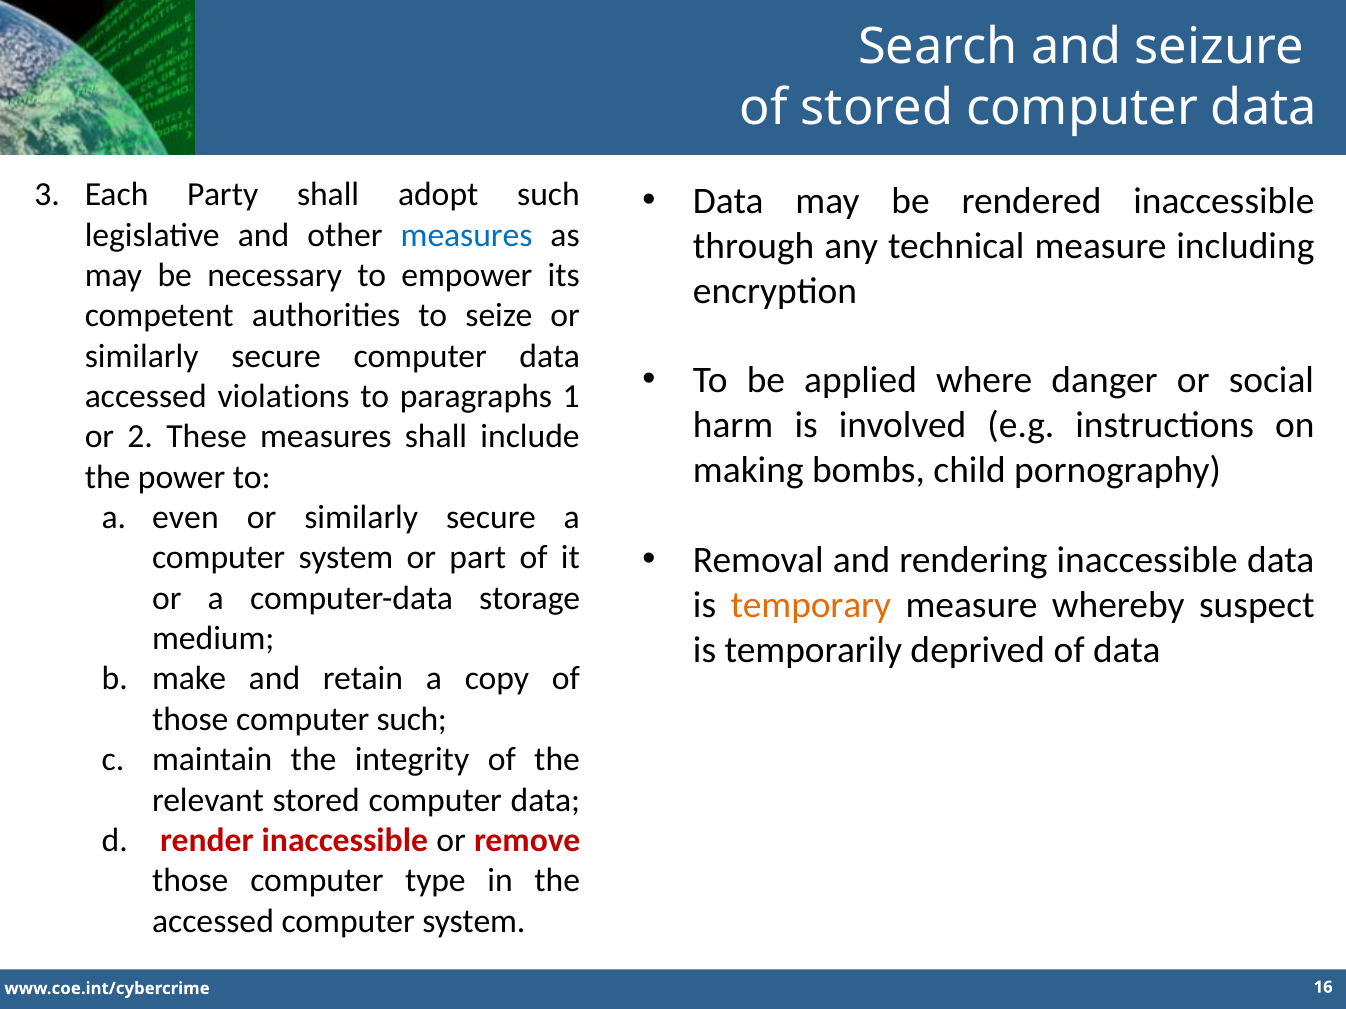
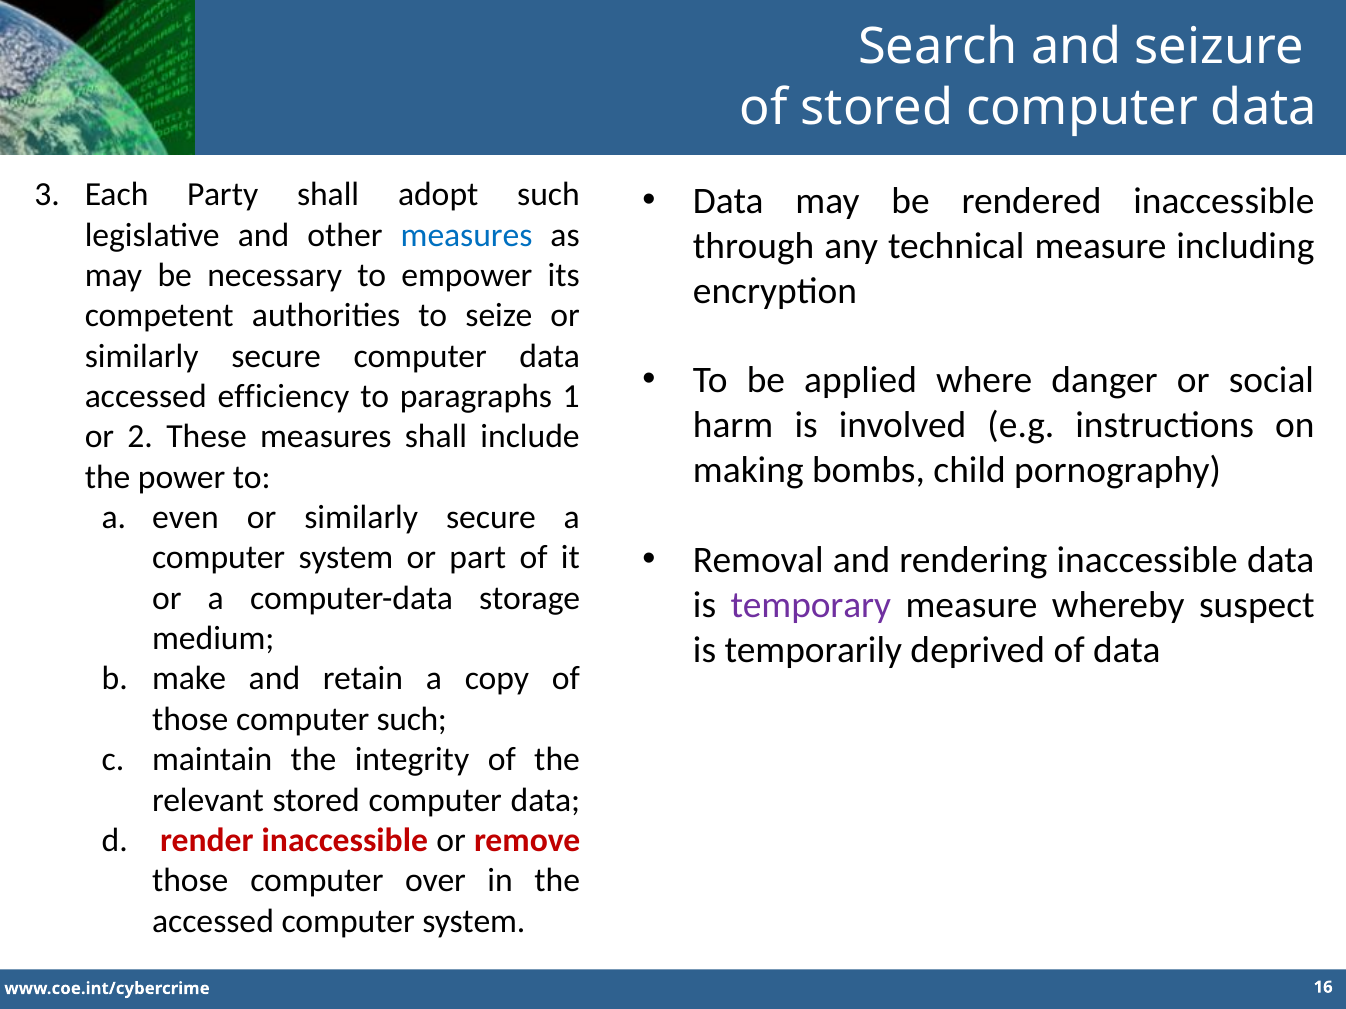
violations: violations -> efficiency
temporary colour: orange -> purple
type: type -> over
